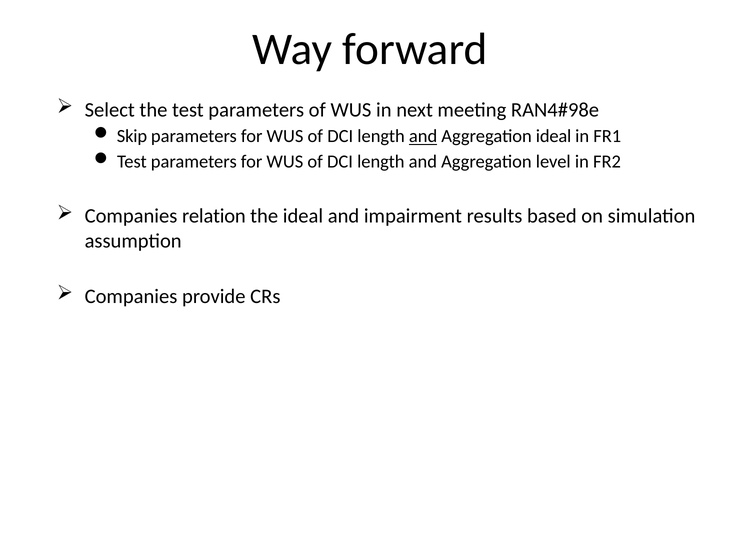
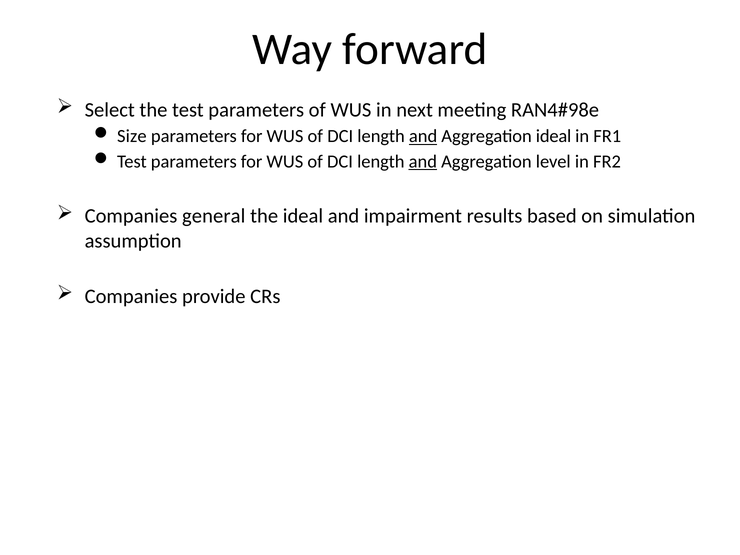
Skip: Skip -> Size
and at (423, 162) underline: none -> present
relation: relation -> general
